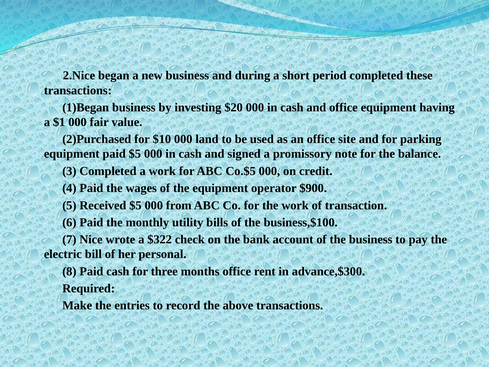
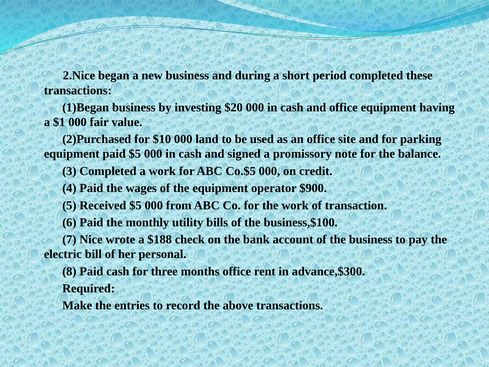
$322: $322 -> $188
